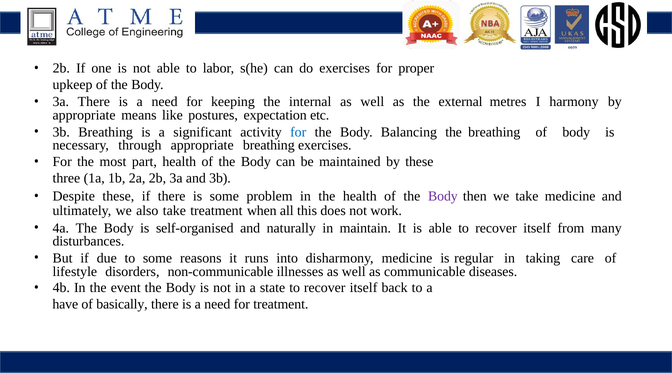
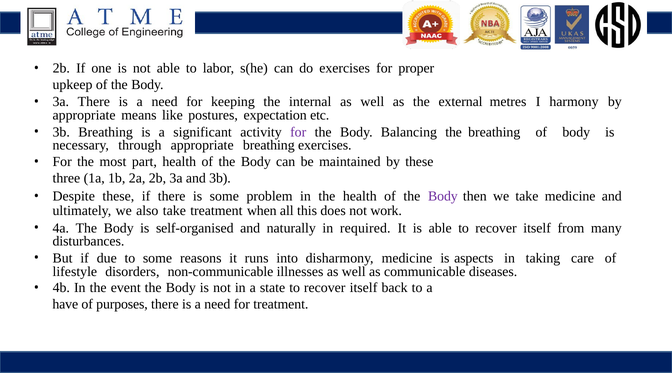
for at (298, 132) colour: blue -> purple
maintain: maintain -> required
regular: regular -> aspects
basically: basically -> purposes
